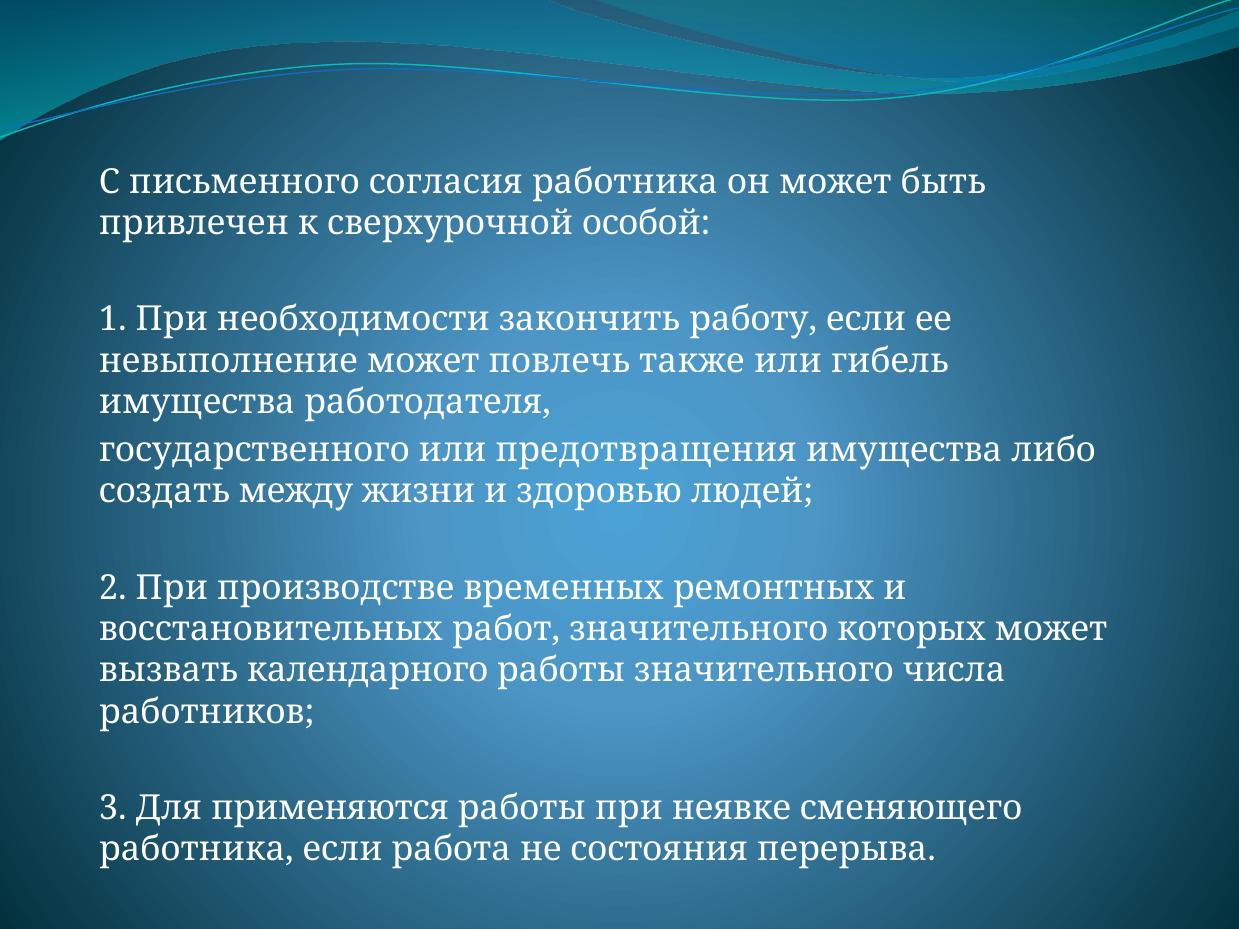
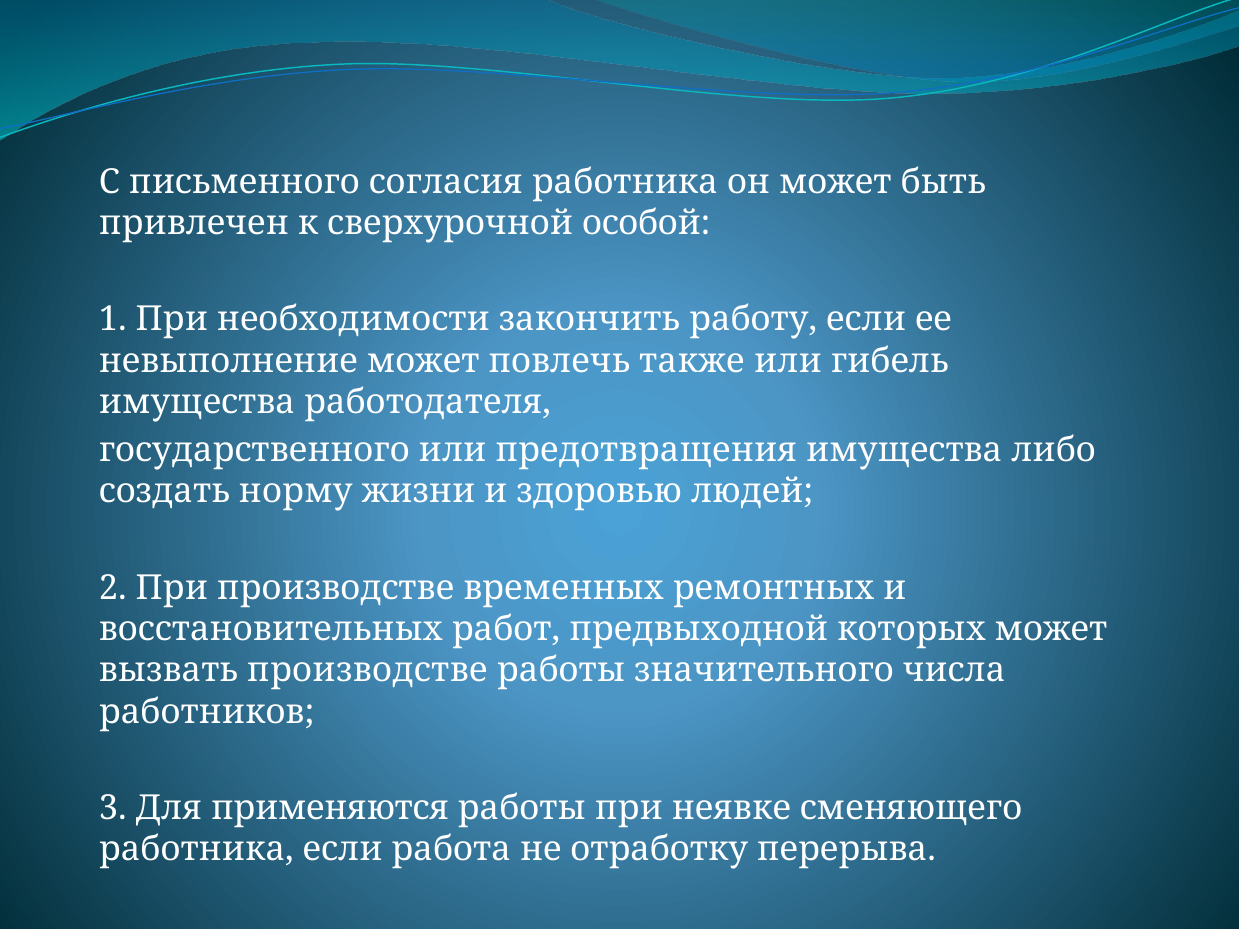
между: между -> норму
работ значительного: значительного -> предвыходной
вызвать календарного: календарного -> производстве
состояния: состояния -> отработку
